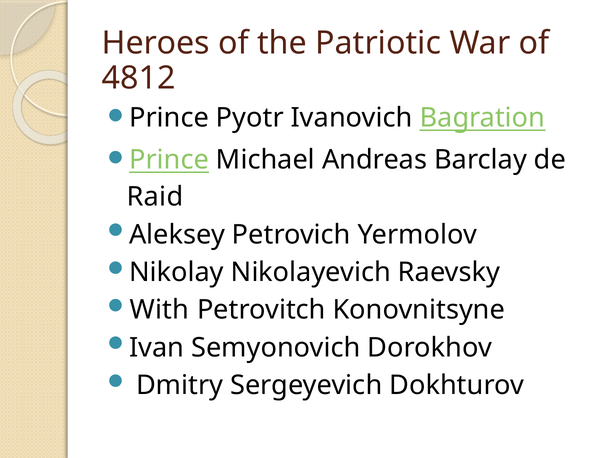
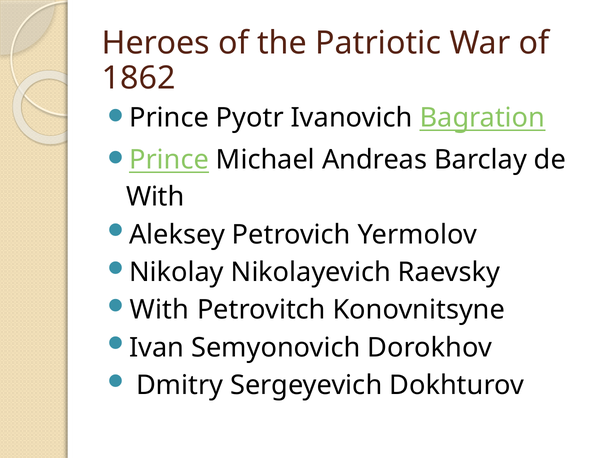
4812: 4812 -> 1862
Raid at (155, 197): Raid -> With
